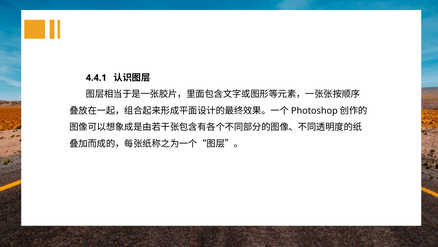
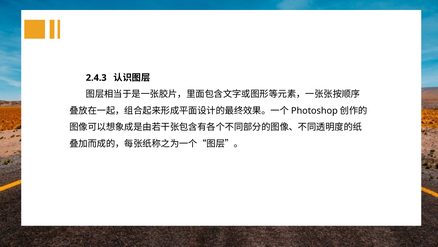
4.4.1: 4.4.1 -> 2.4.3
